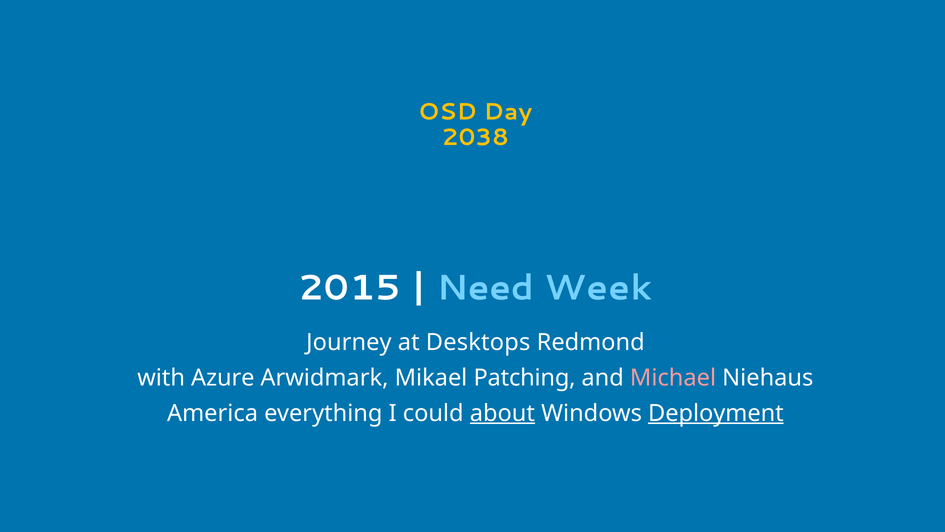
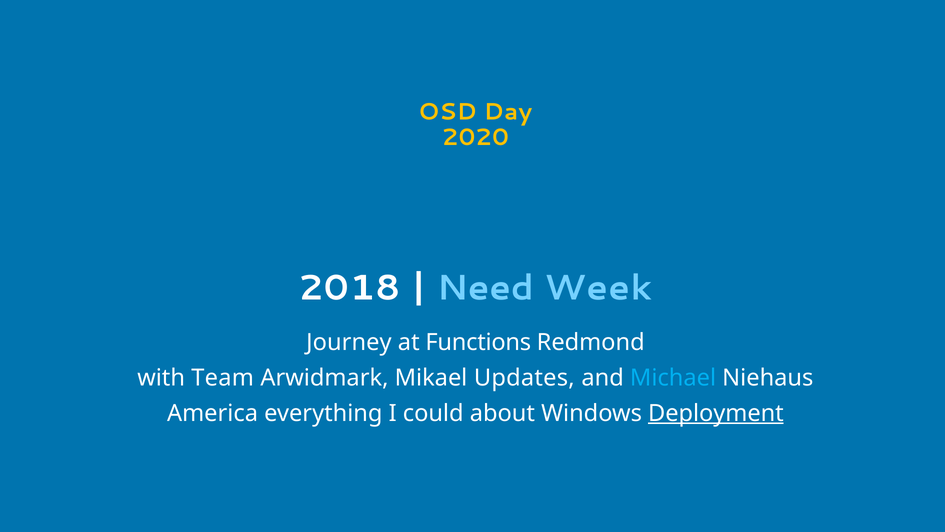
2038: 2038 -> 2020
2015: 2015 -> 2018
Desktops: Desktops -> Functions
Azure: Azure -> Team
Patching: Patching -> Updates
Michael colour: pink -> light blue
about underline: present -> none
